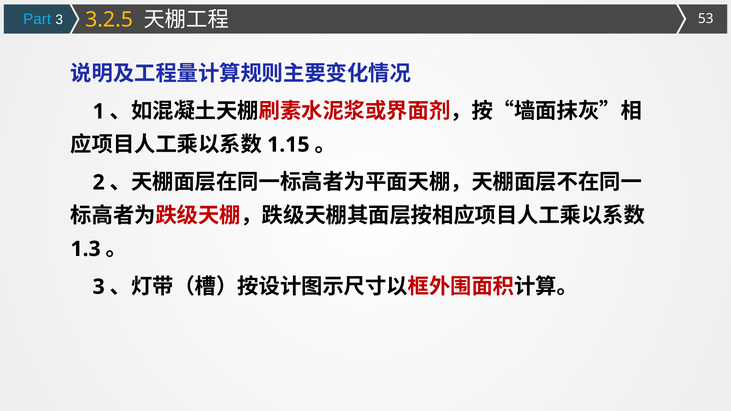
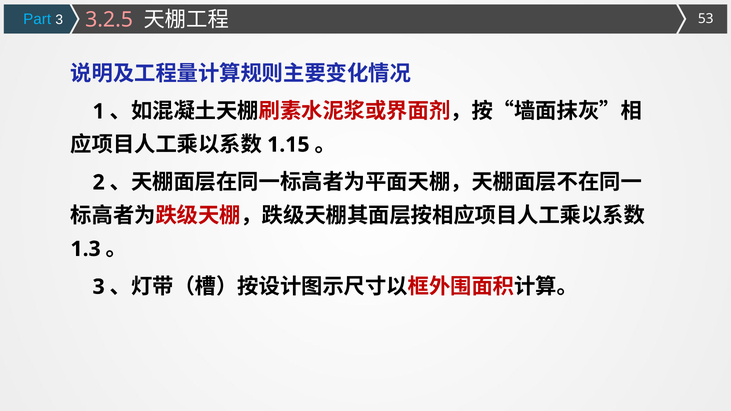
3.2.5 colour: yellow -> pink
